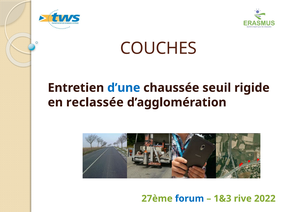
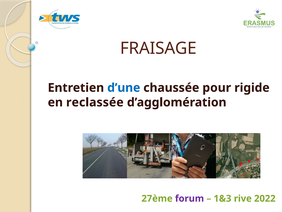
COUCHES: COUCHES -> FRAISAGE
seuil: seuil -> pour
forum colour: blue -> purple
